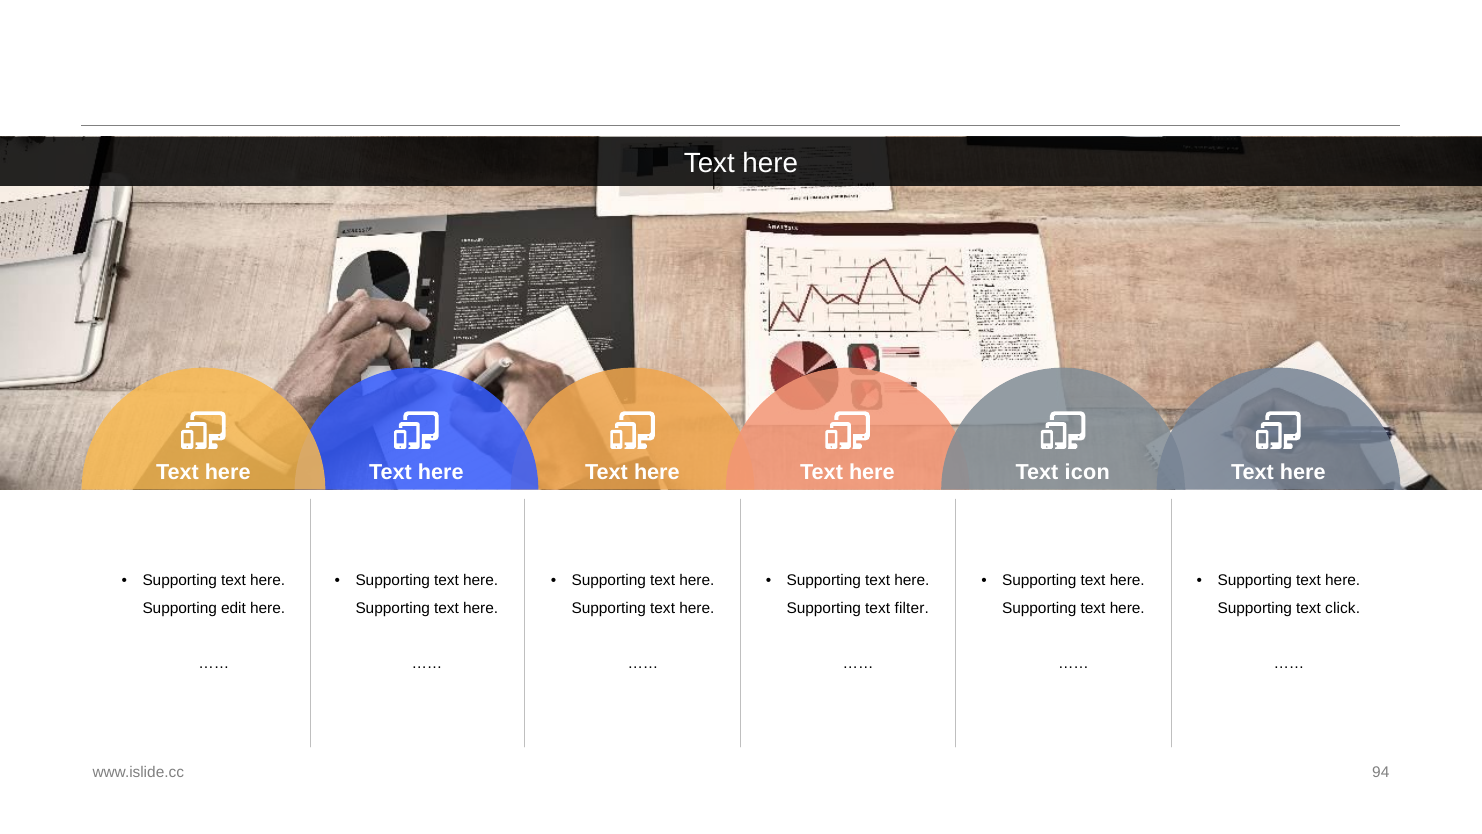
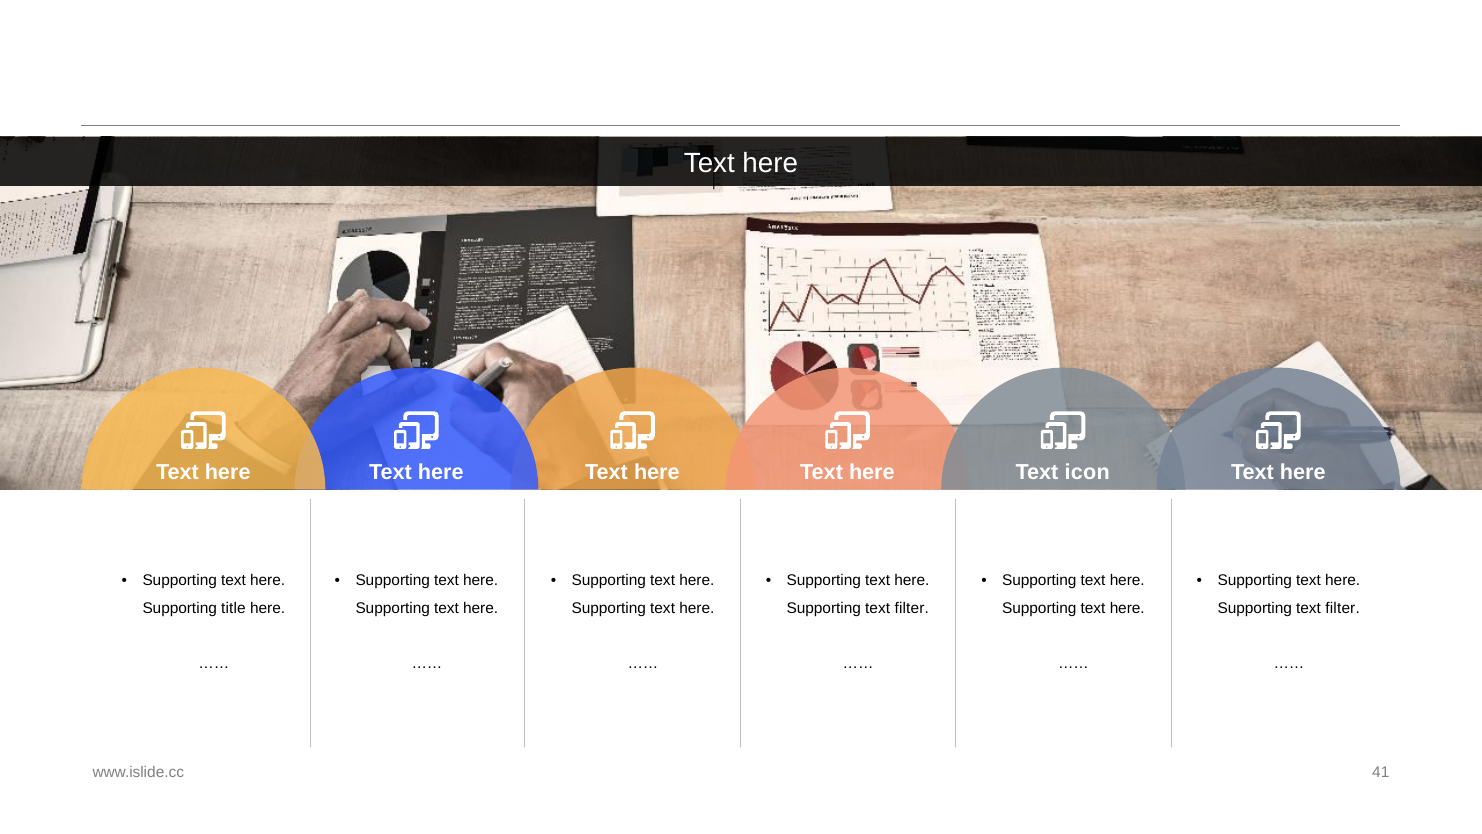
edit: edit -> title
click at (1343, 608): click -> filter
94: 94 -> 41
